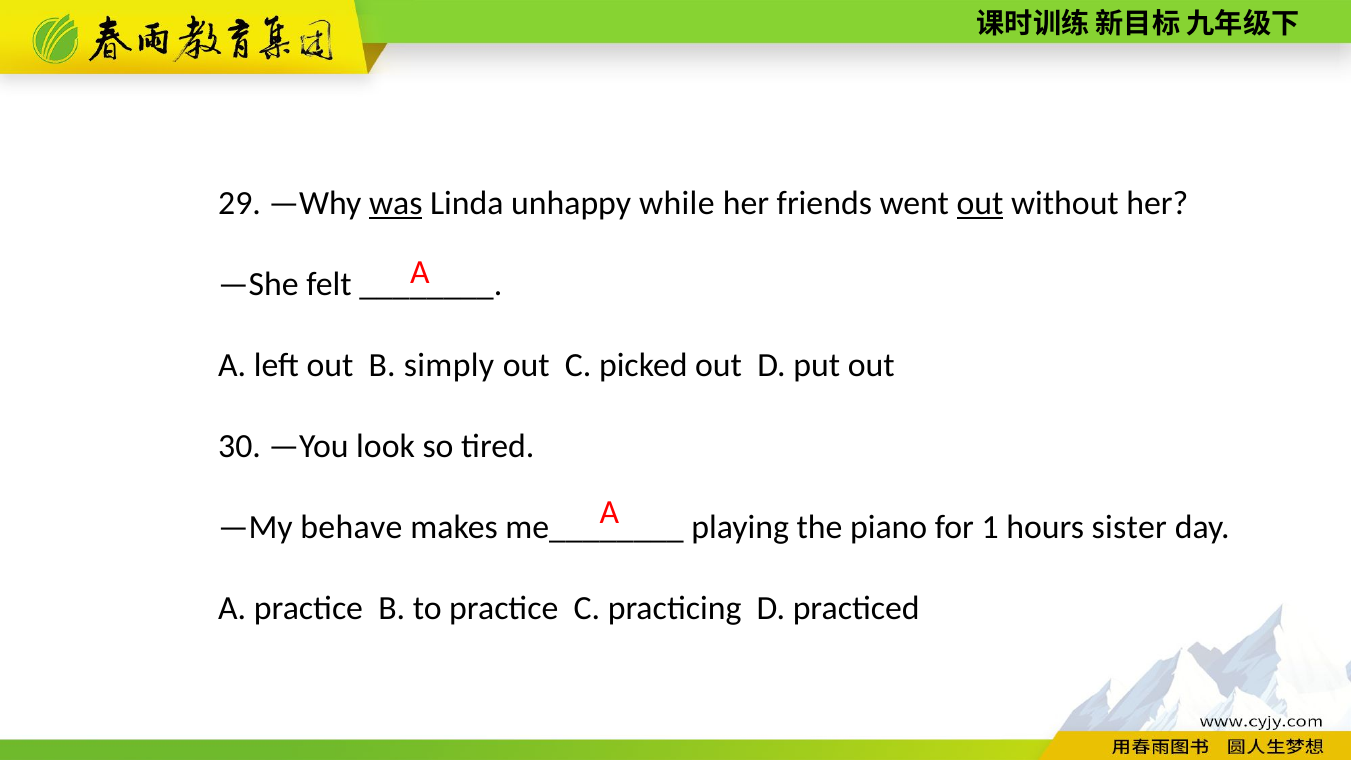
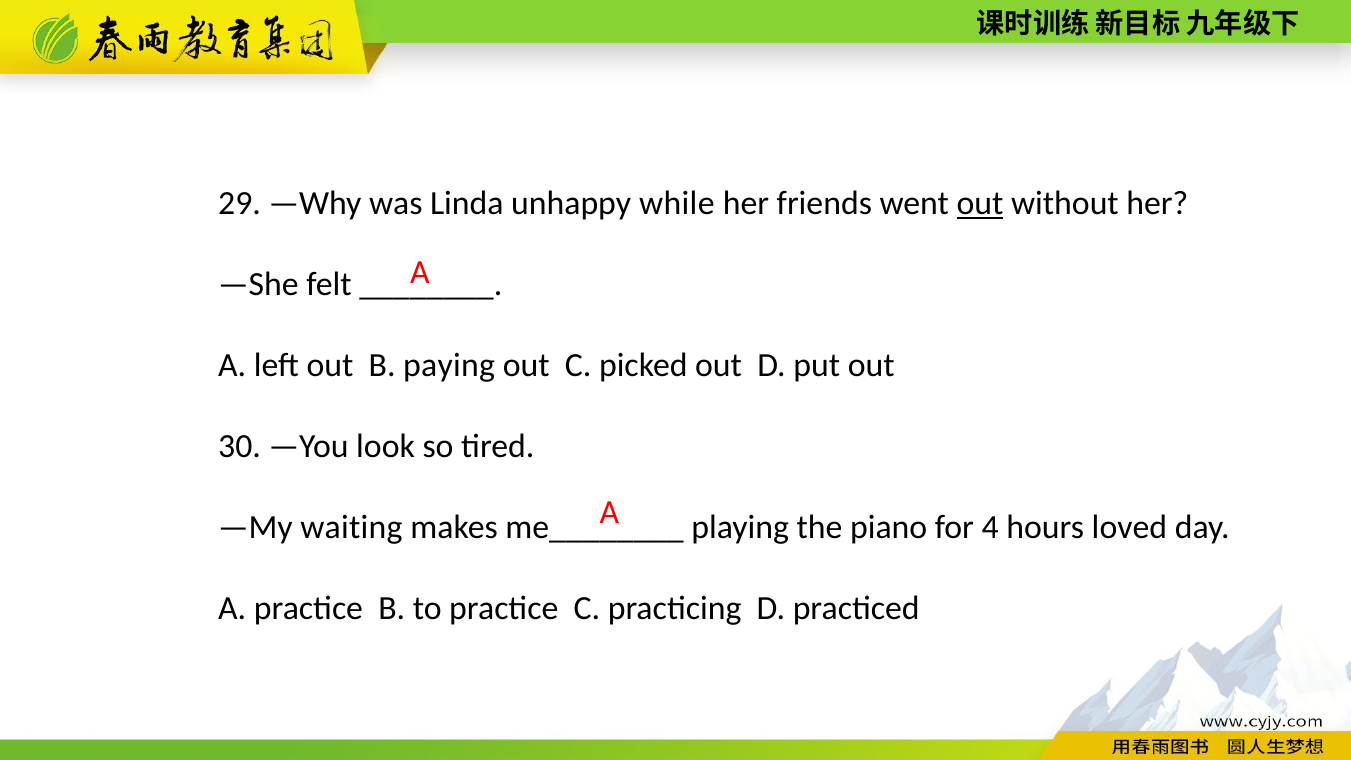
was underline: present -> none
simply: simply -> paying
behave: behave -> waiting
1: 1 -> 4
sister: sister -> loved
